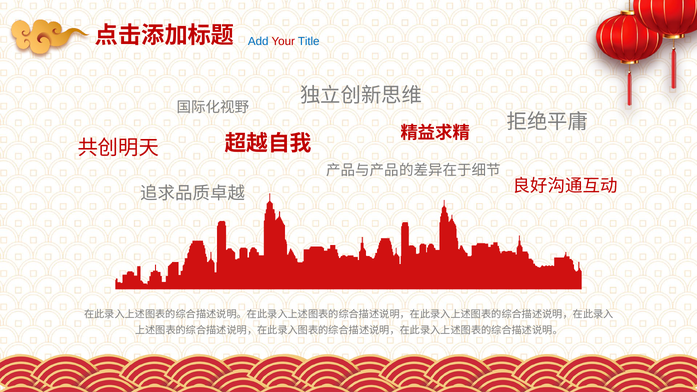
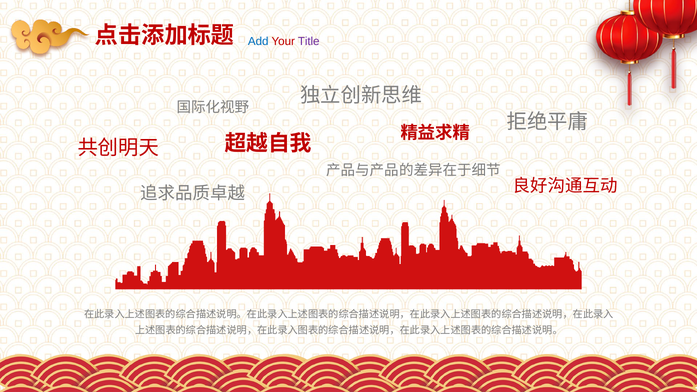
Title colour: blue -> purple
